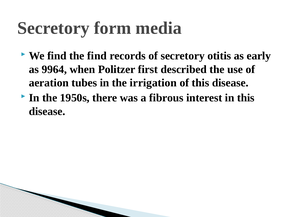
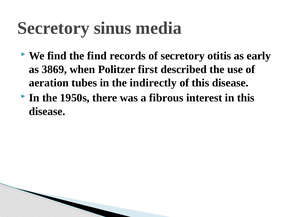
form: form -> sinus
9964: 9964 -> 3869
irrigation: irrigation -> indirectly
